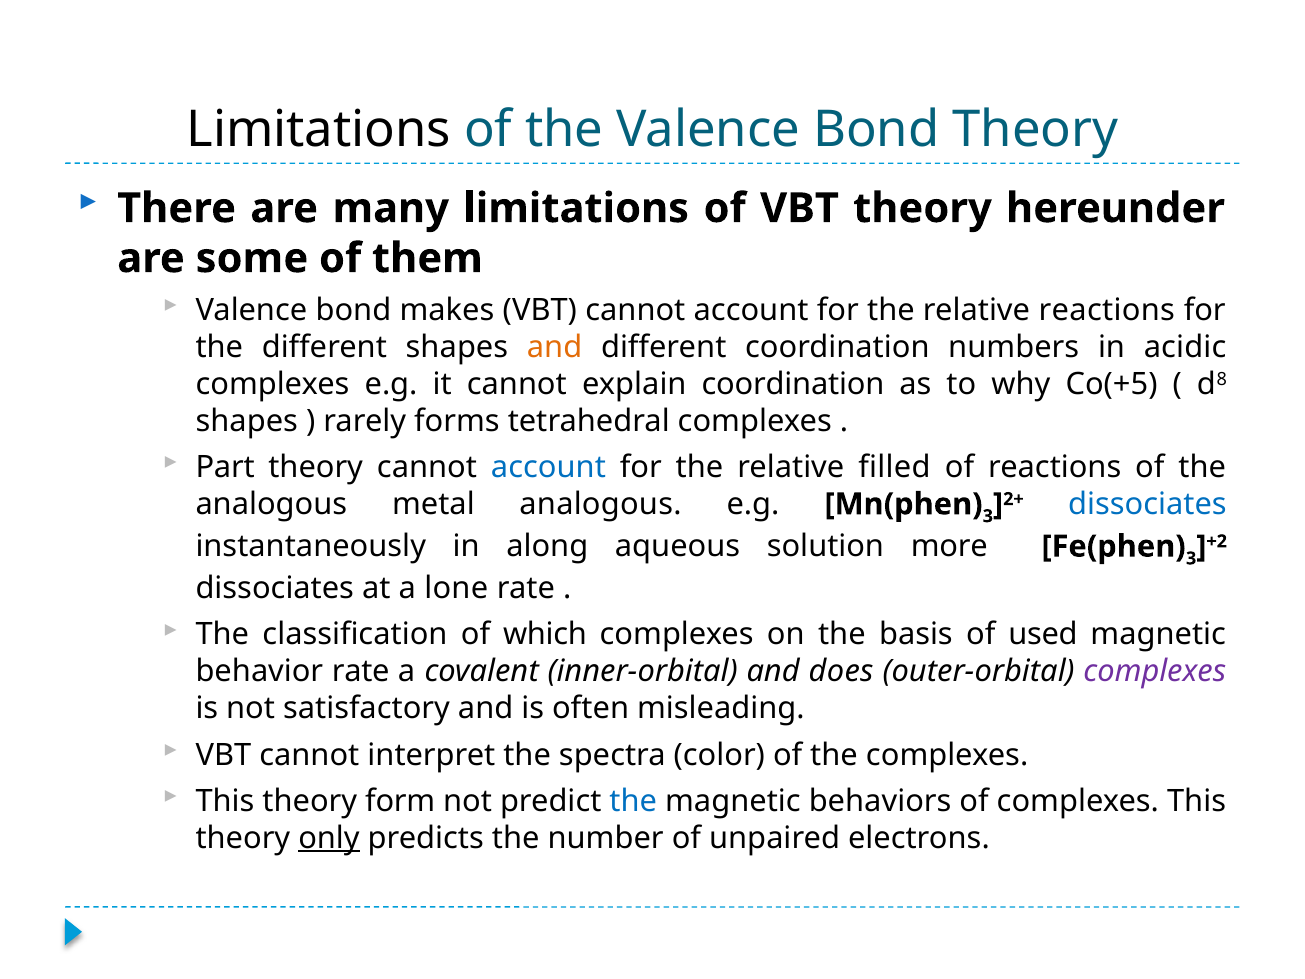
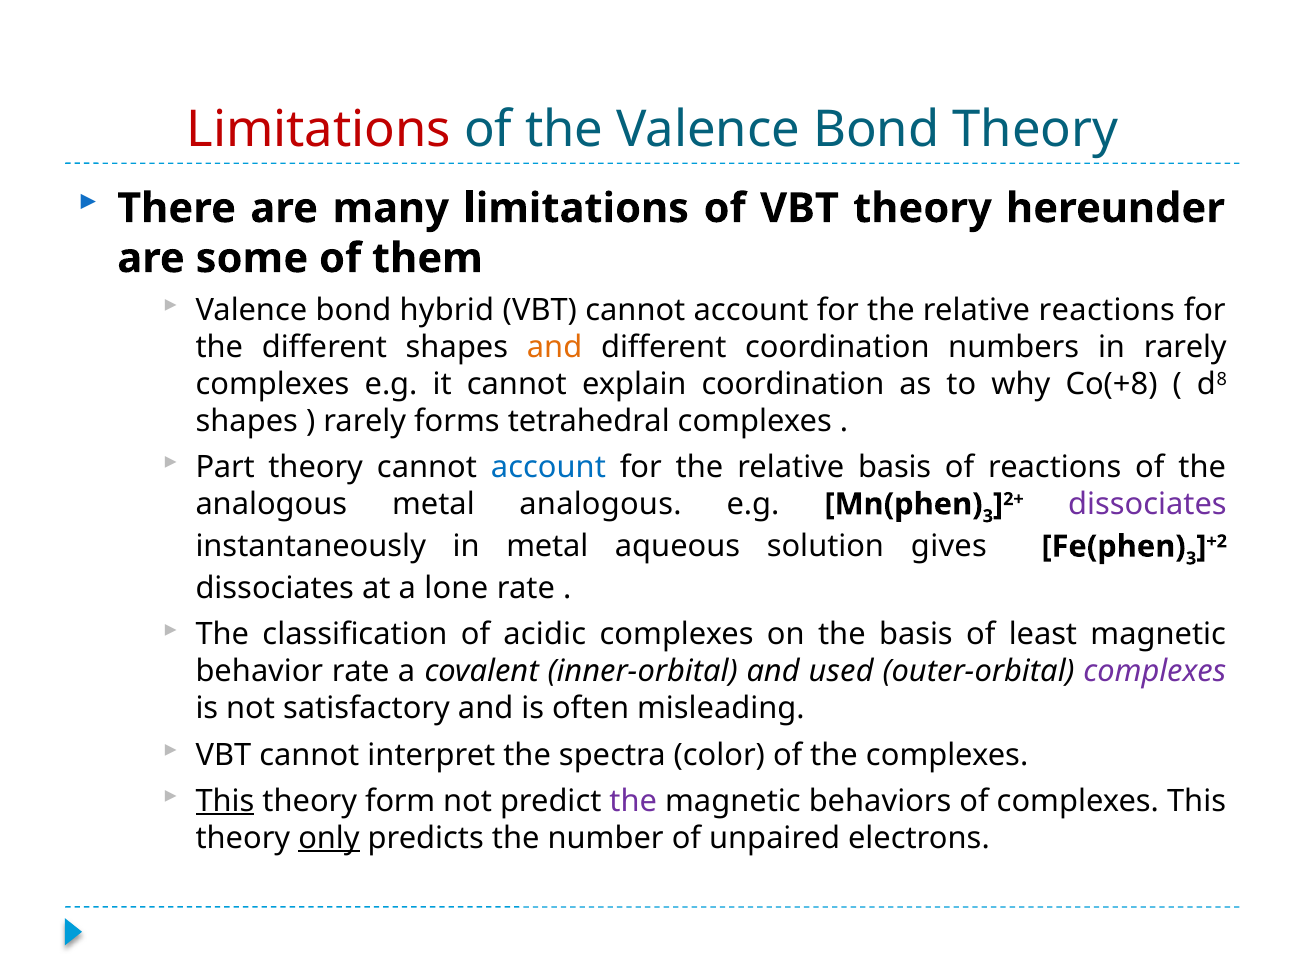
Limitations at (319, 130) colour: black -> red
makes: makes -> hybrid
in acidic: acidic -> rarely
Co(+5: Co(+5 -> Co(+8
relative filled: filled -> basis
dissociates at (1147, 504) colour: blue -> purple
in along: along -> metal
more: more -> gives
which: which -> acidic
used: used -> least
does: does -> used
This at (225, 801) underline: none -> present
the at (633, 801) colour: blue -> purple
